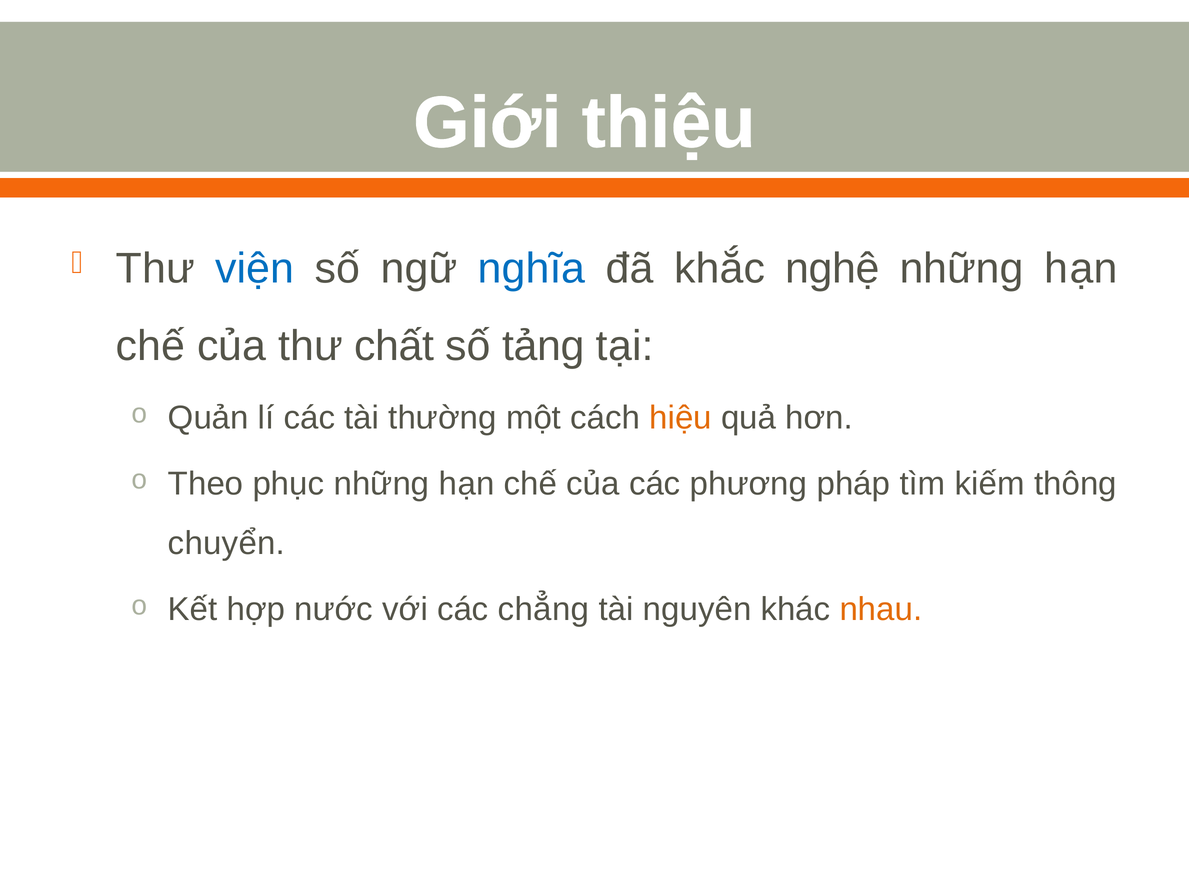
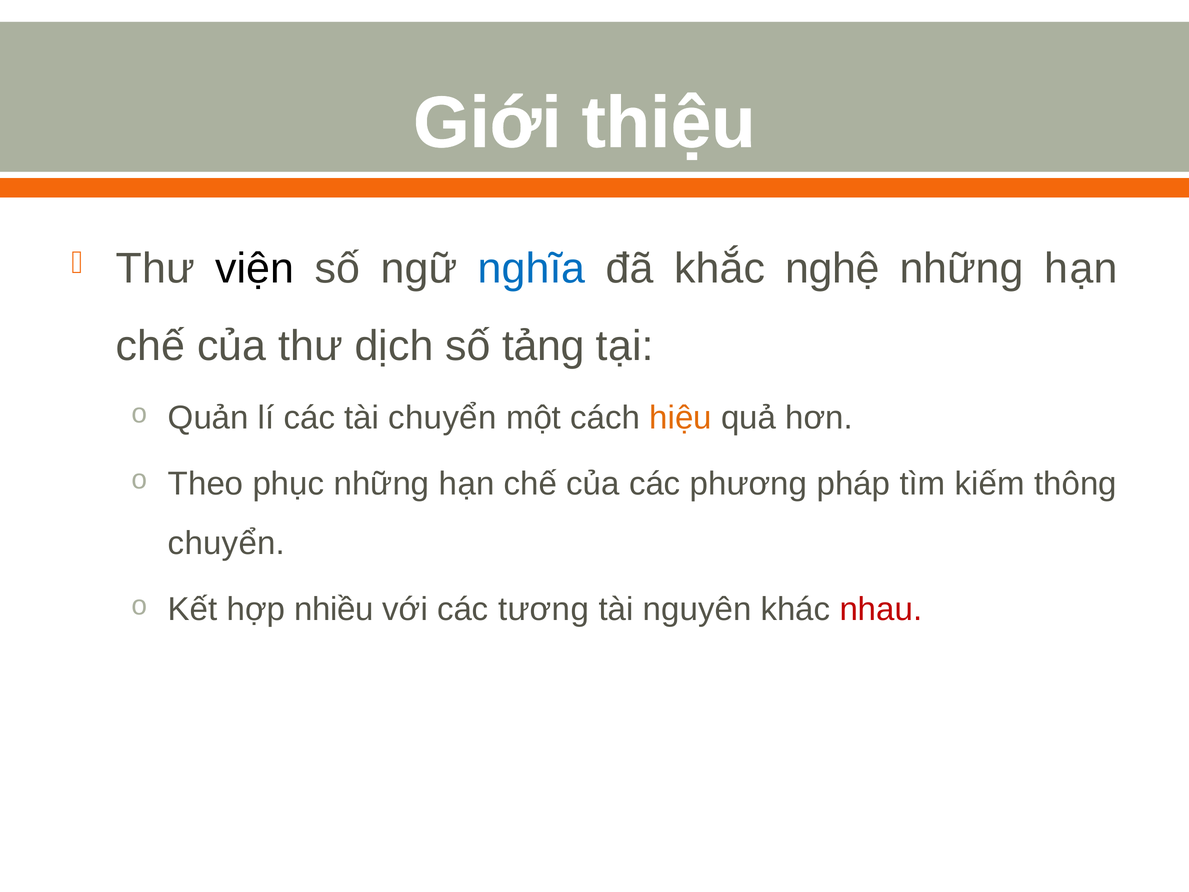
viện colour: blue -> black
chất: chất -> dịch
tài thường: thường -> chuyển
nước: nước -> nhiều
chẳng: chẳng -> tương
nhau colour: orange -> red
